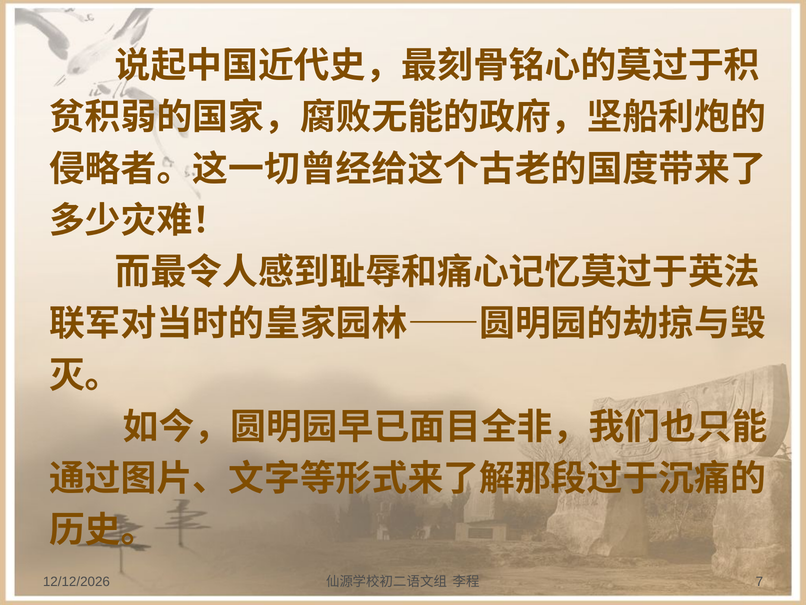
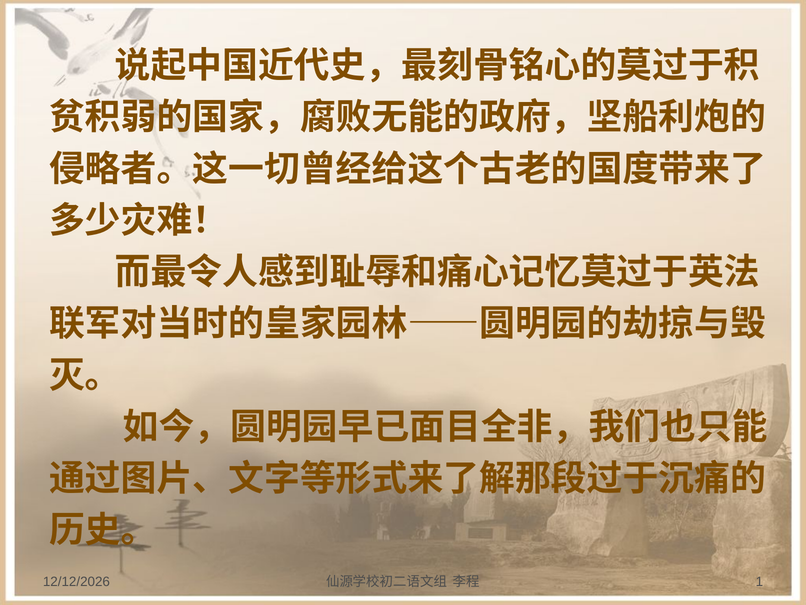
7: 7 -> 1
